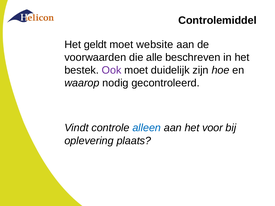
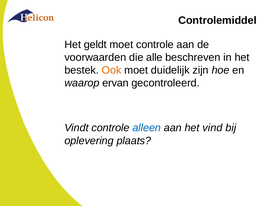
moet website: website -> controle
Ook colour: purple -> orange
nodig: nodig -> ervan
voor: voor -> vind
